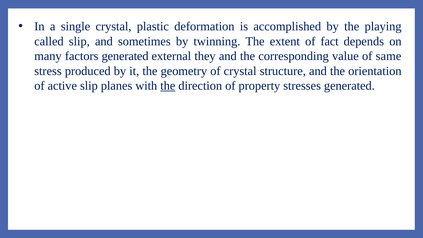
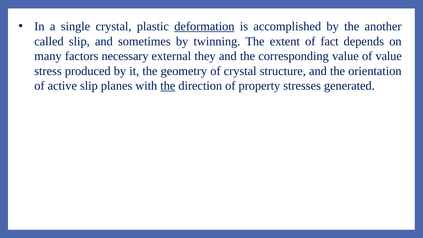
deformation underline: none -> present
playing: playing -> another
factors generated: generated -> necessary
of same: same -> value
